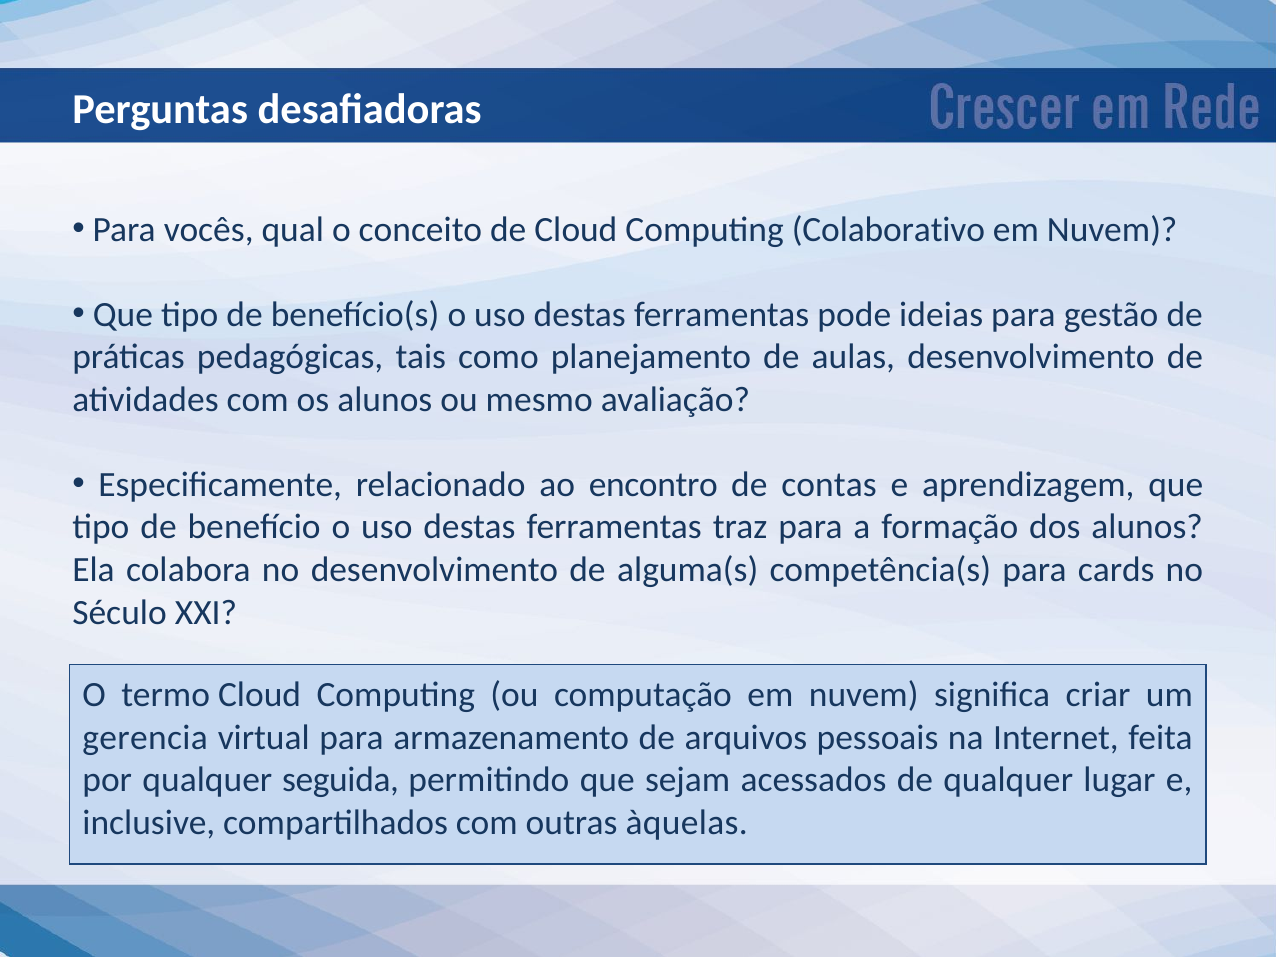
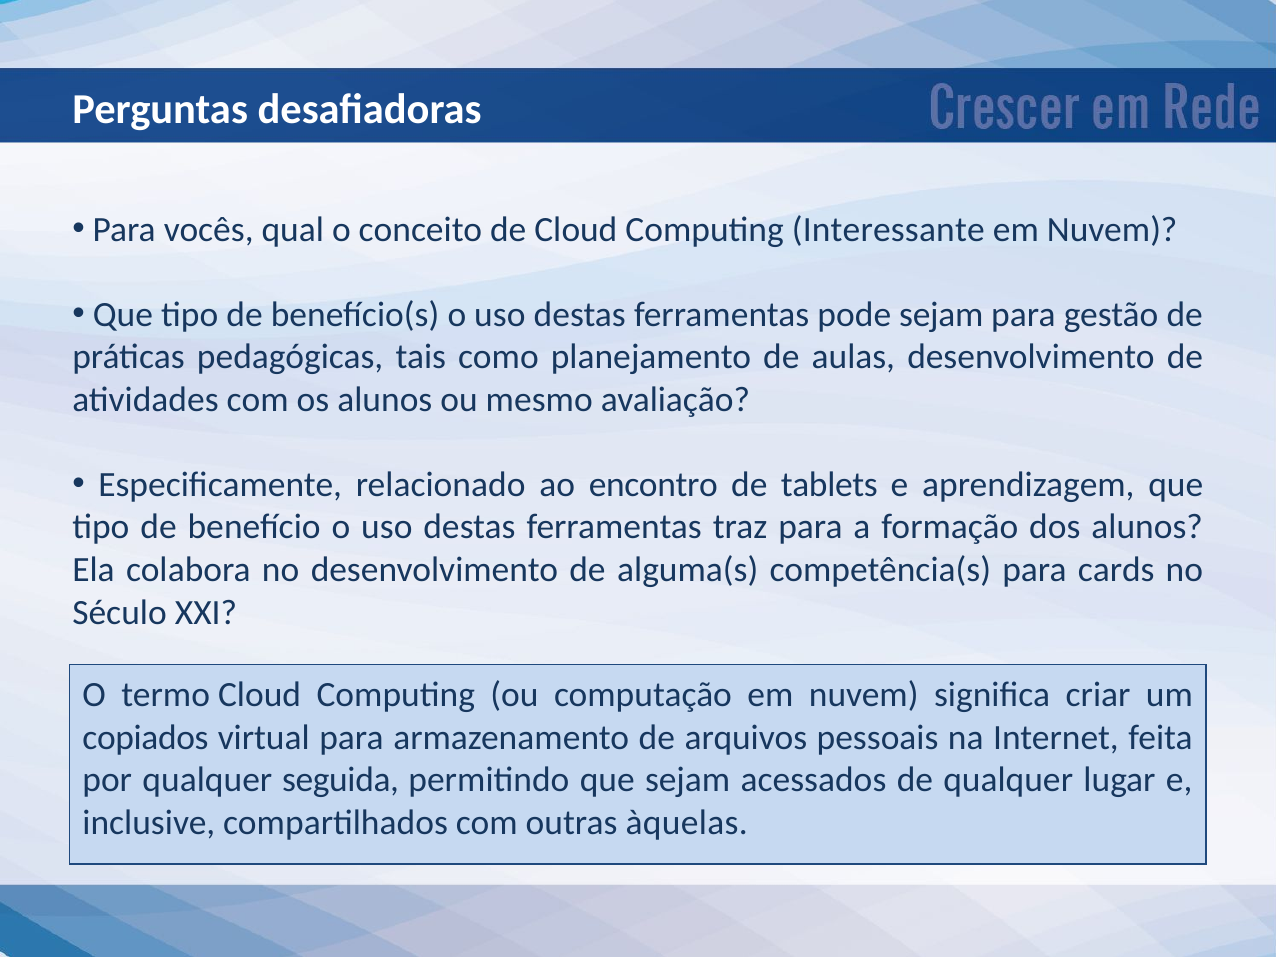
Colaborativo: Colaborativo -> Interessante
pode ideias: ideias -> sejam
contas: contas -> tablets
gerencia: gerencia -> copiados
